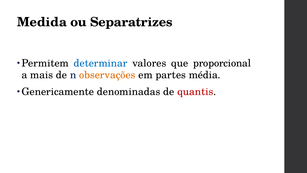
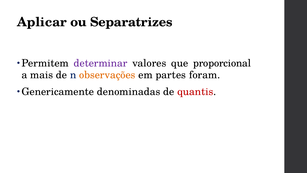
Medida: Medida -> Aplicar
determinar colour: blue -> purple
média: média -> foram
